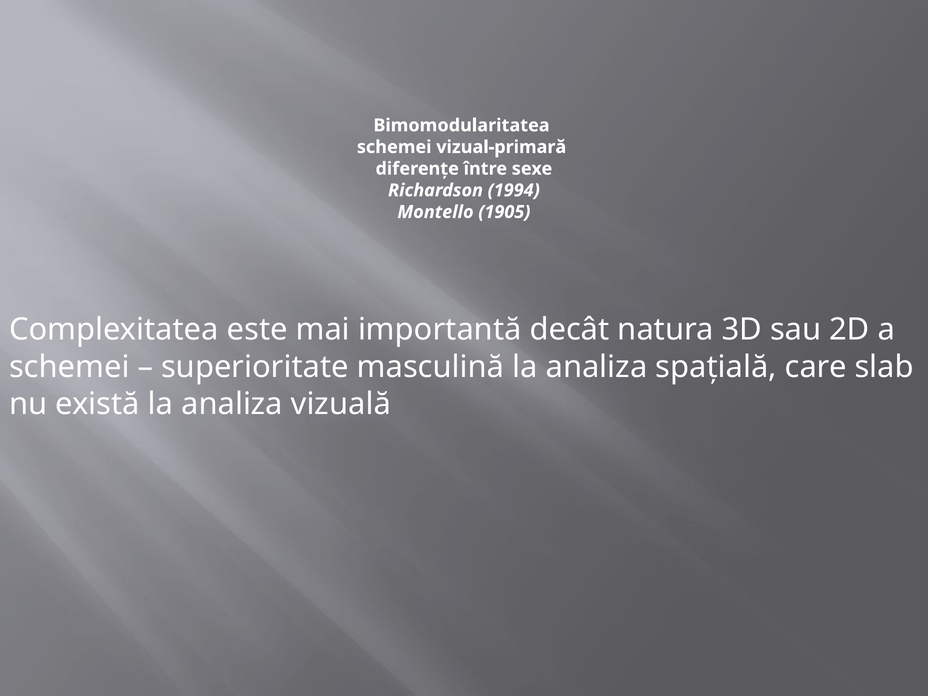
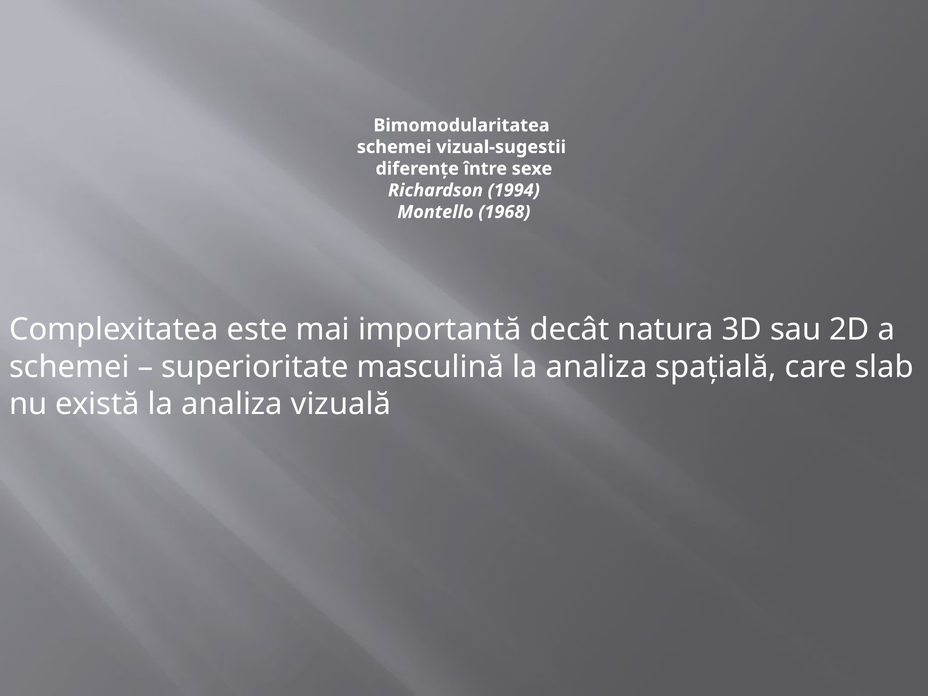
vizual-primară: vizual-primară -> vizual-sugestii
1905: 1905 -> 1968
